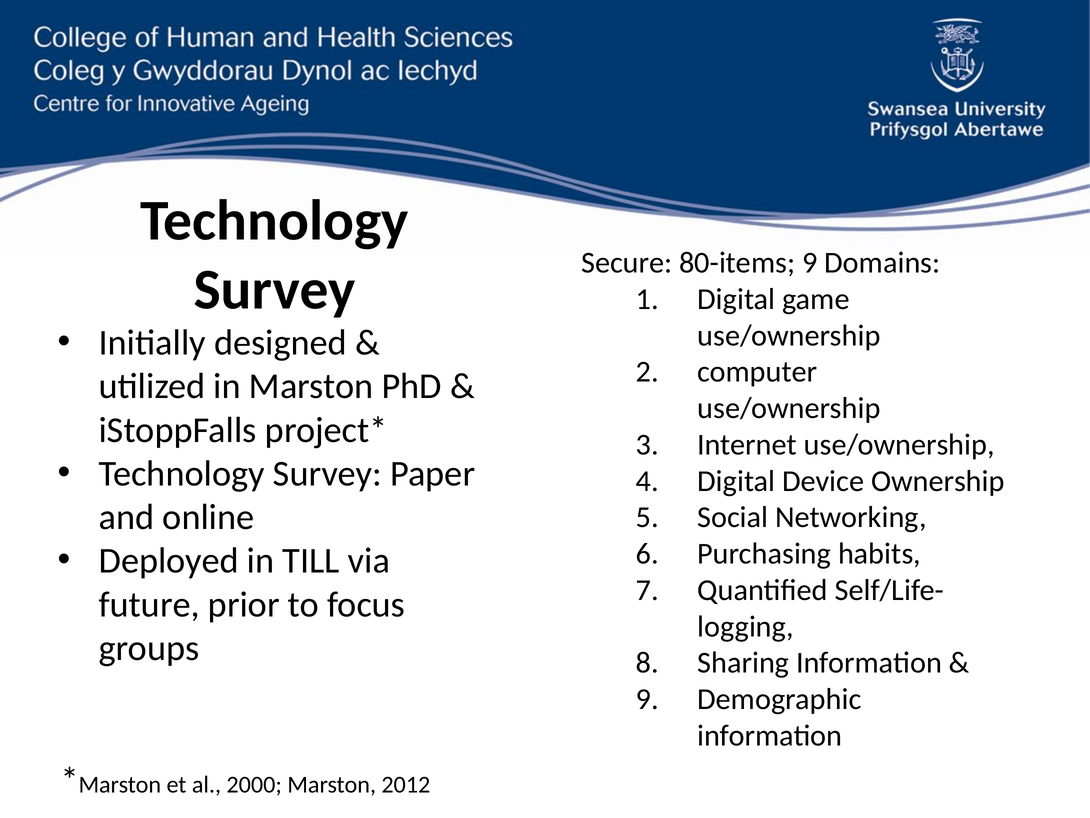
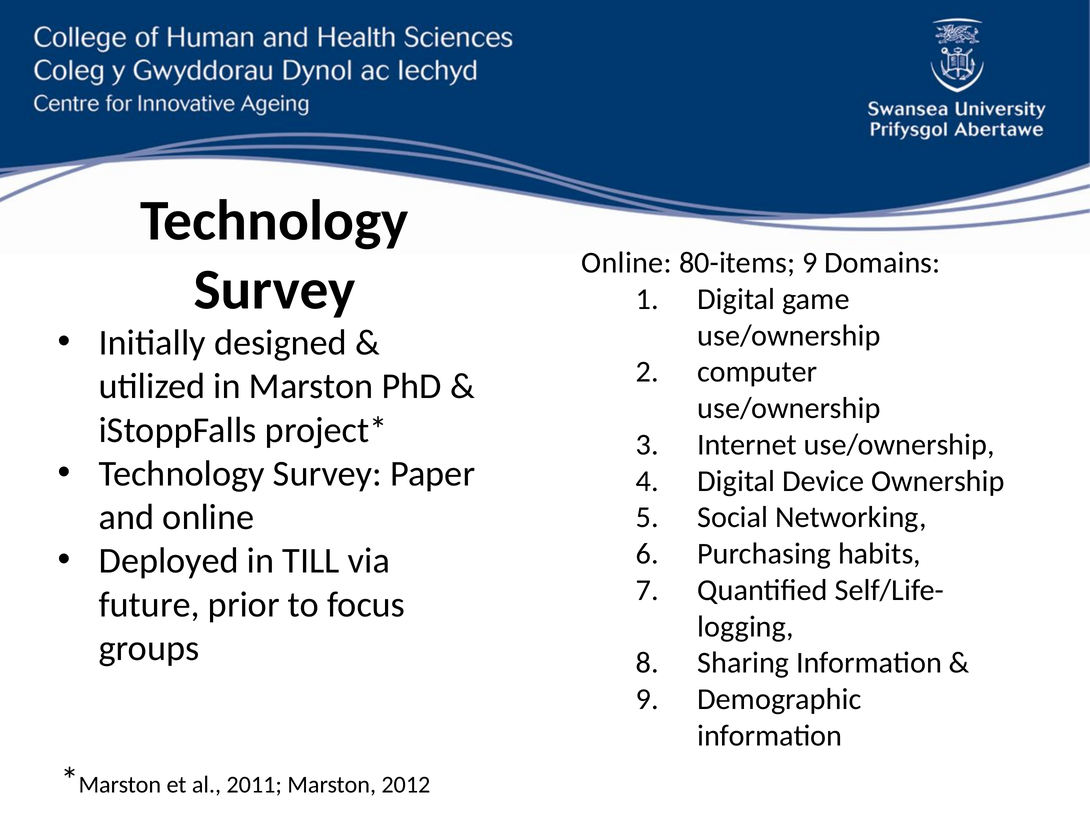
Secure at (627, 263): Secure -> Online
2000: 2000 -> 2011
